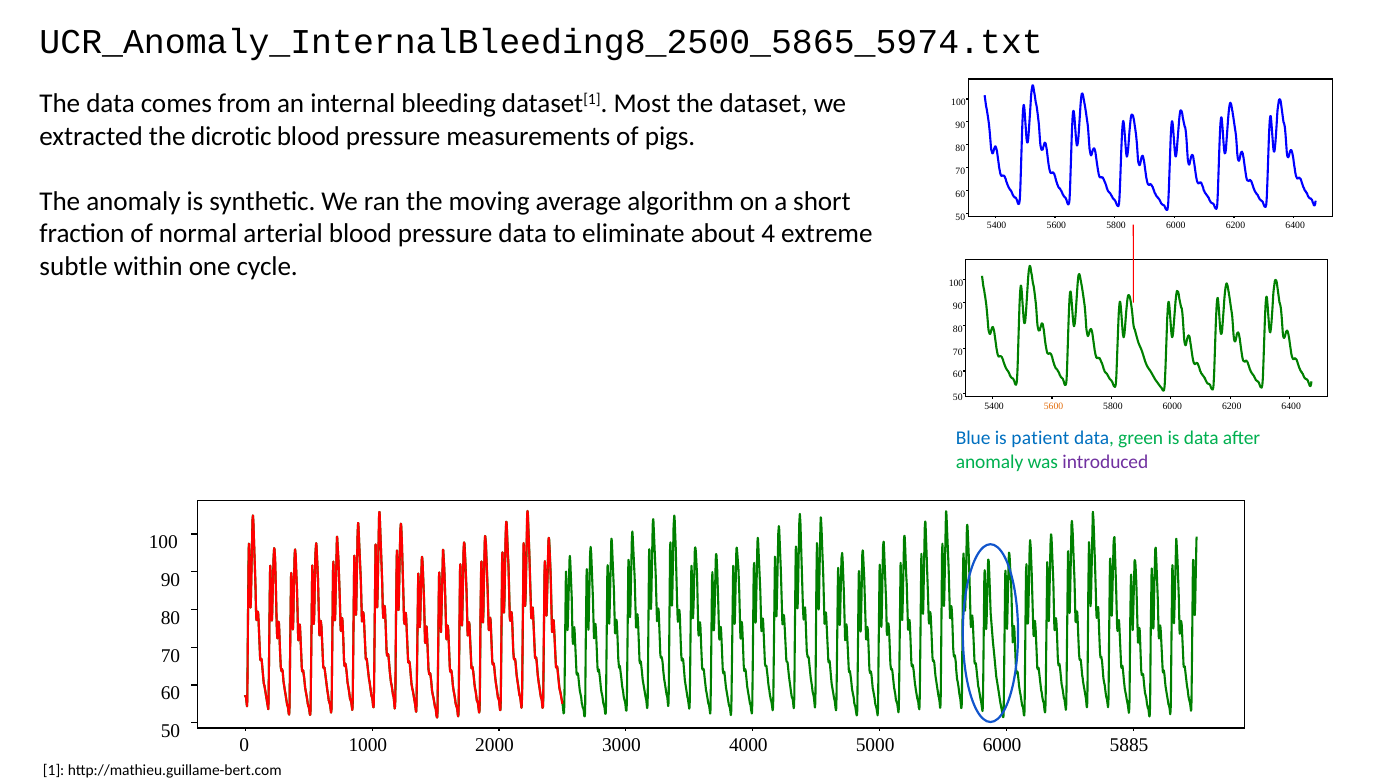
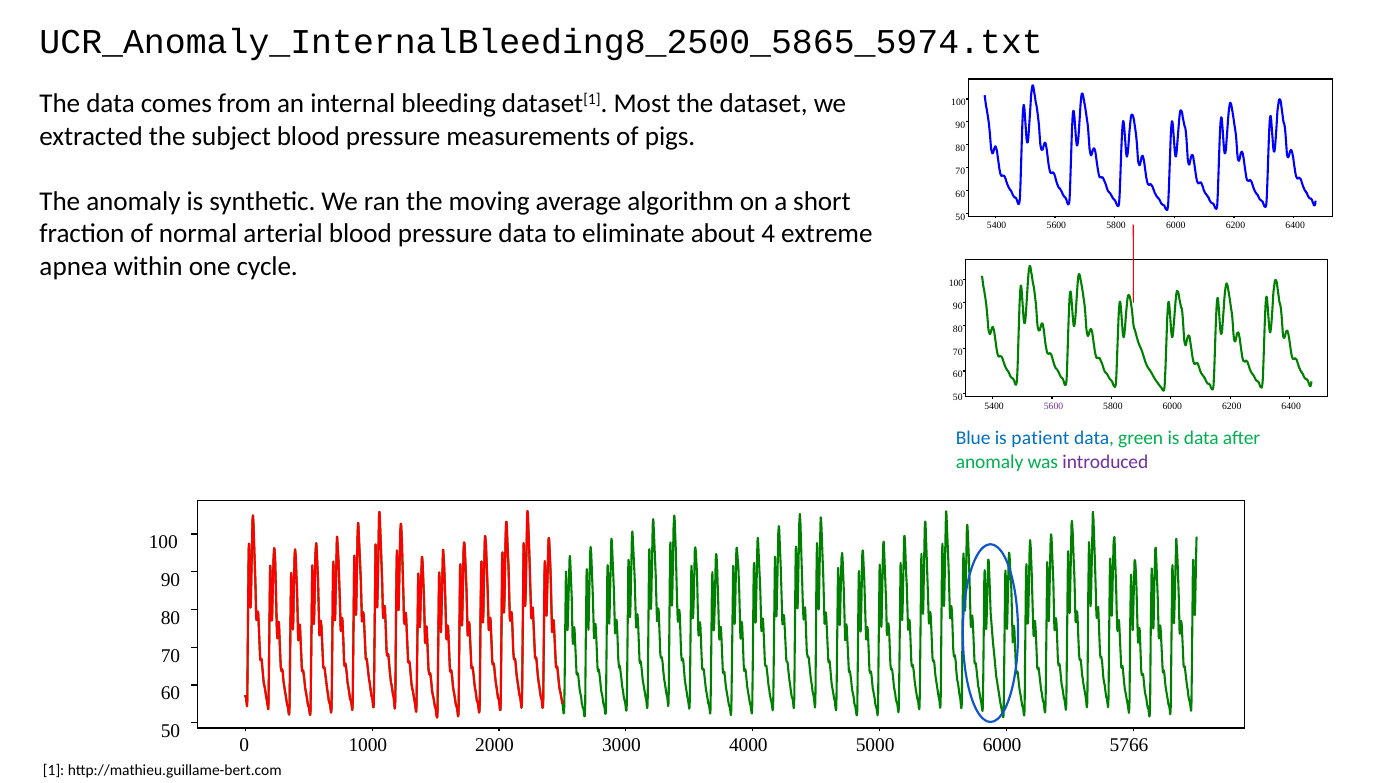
dicrotic: dicrotic -> subject
subtle: subtle -> apnea
5600 at (1054, 406) colour: orange -> purple
5885: 5885 -> 5766
